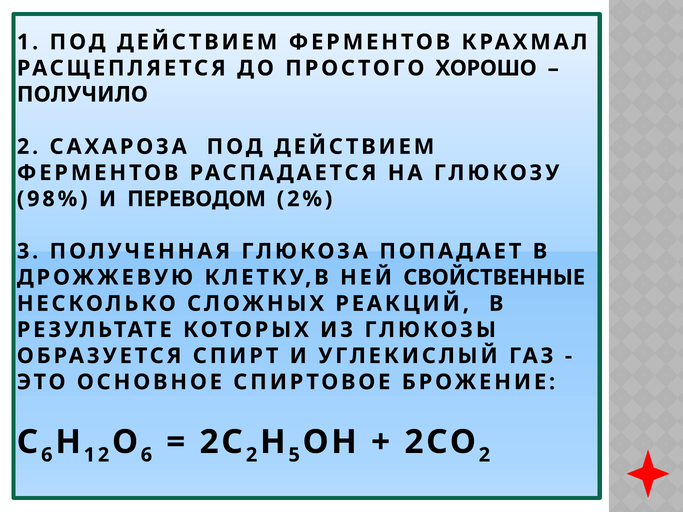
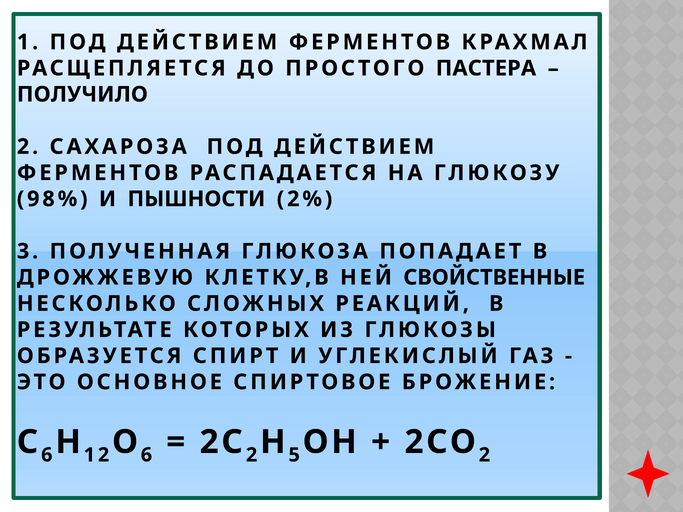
ХОРОШО: ХОРОШО -> ПАСТЕРА
ПЕРЕВОДОМ: ПЕРЕВОДОМ -> ПЫШНОСТИ
